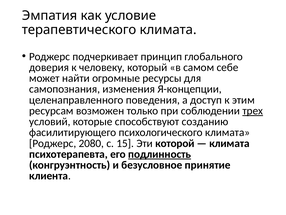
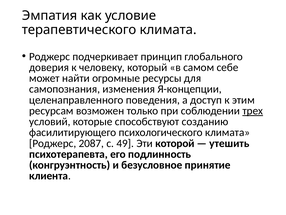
2080: 2080 -> 2087
15: 15 -> 49
климата at (229, 143): климата -> утешить
подлинность underline: present -> none
